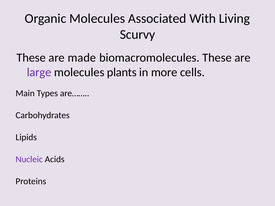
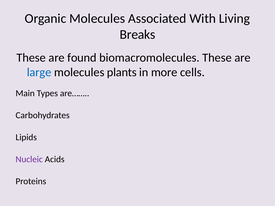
Scurvy: Scurvy -> Breaks
made: made -> found
large colour: purple -> blue
